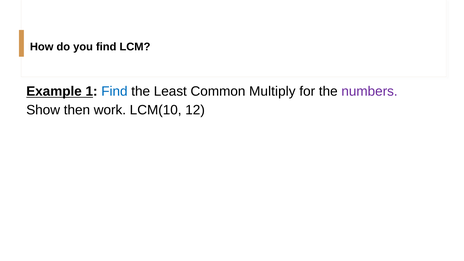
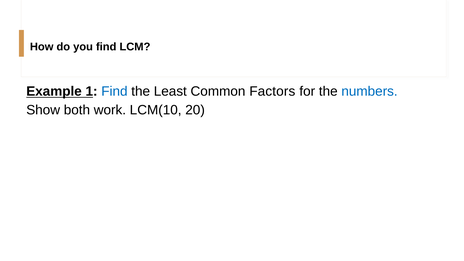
Multiply: Multiply -> Factors
numbers colour: purple -> blue
then: then -> both
12: 12 -> 20
